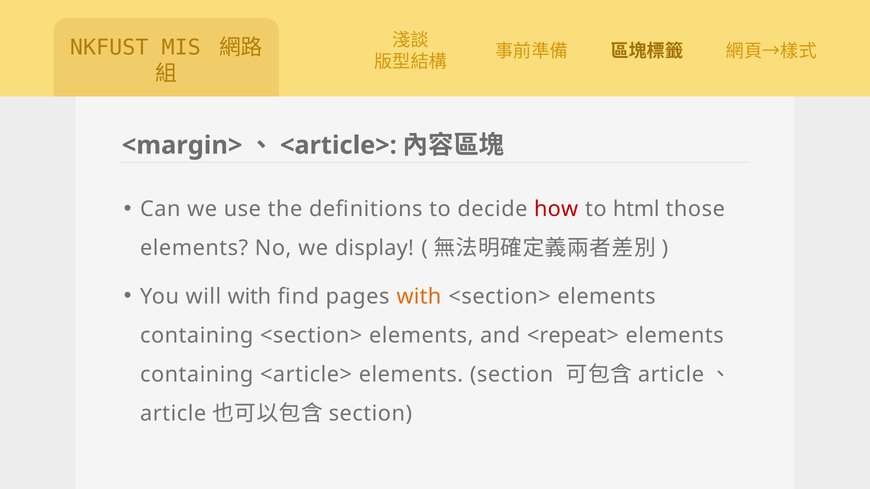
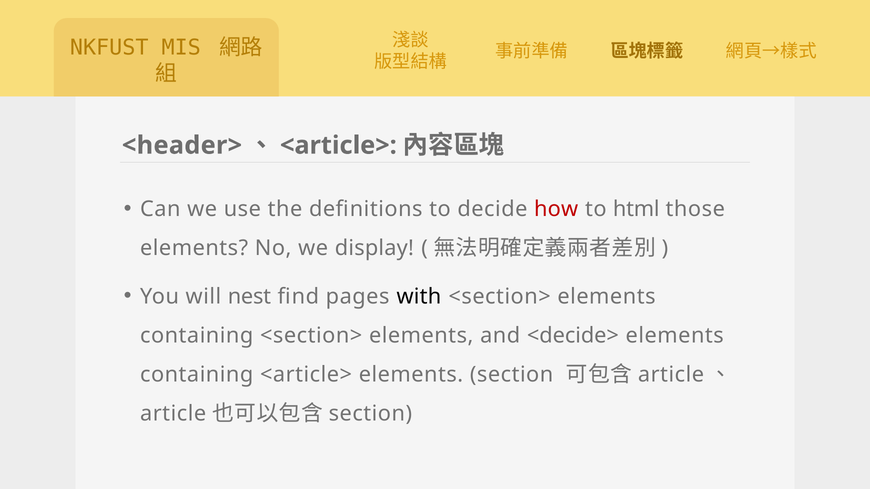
<margin>: <margin> -> <header>
will with: with -> nest
with at (419, 297) colour: orange -> black
<repeat>: <repeat> -> <decide>
